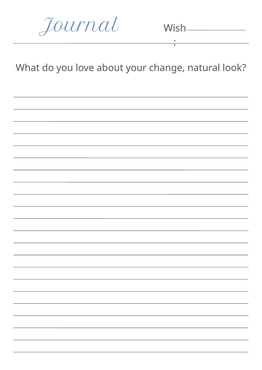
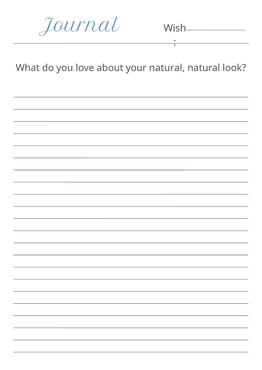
your change: change -> natural
